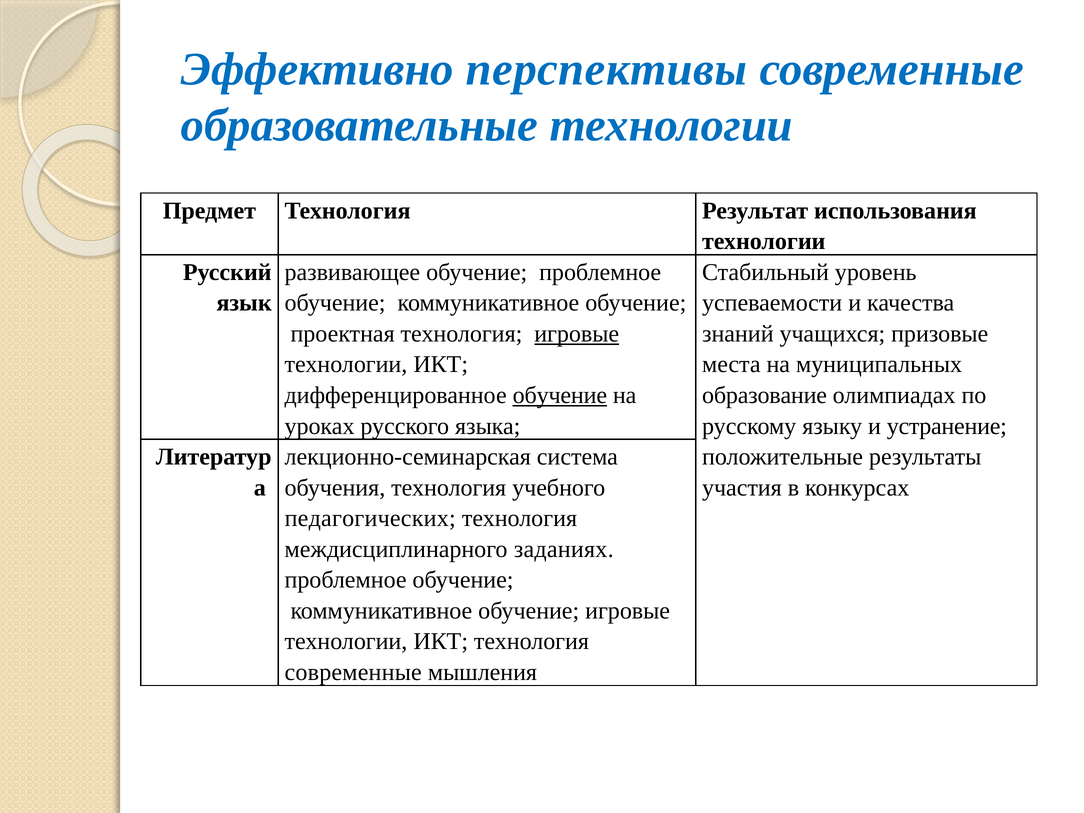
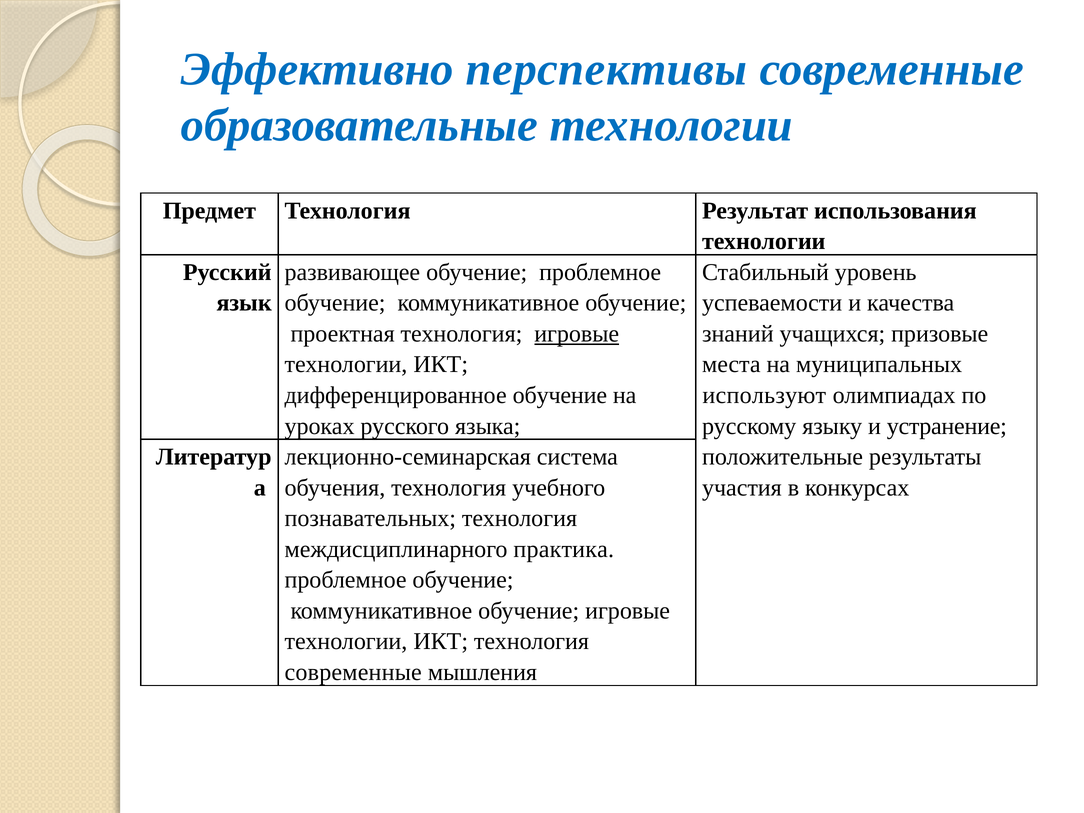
обучение at (560, 395) underline: present -> none
образование: образование -> используют
педагогических: педагогических -> познавательных
заданиях: заданиях -> практика
